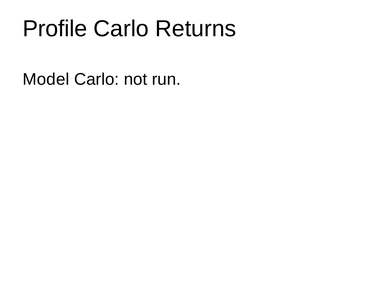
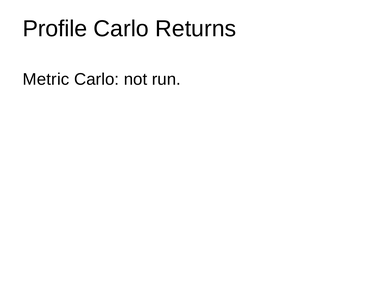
Model: Model -> Metric
